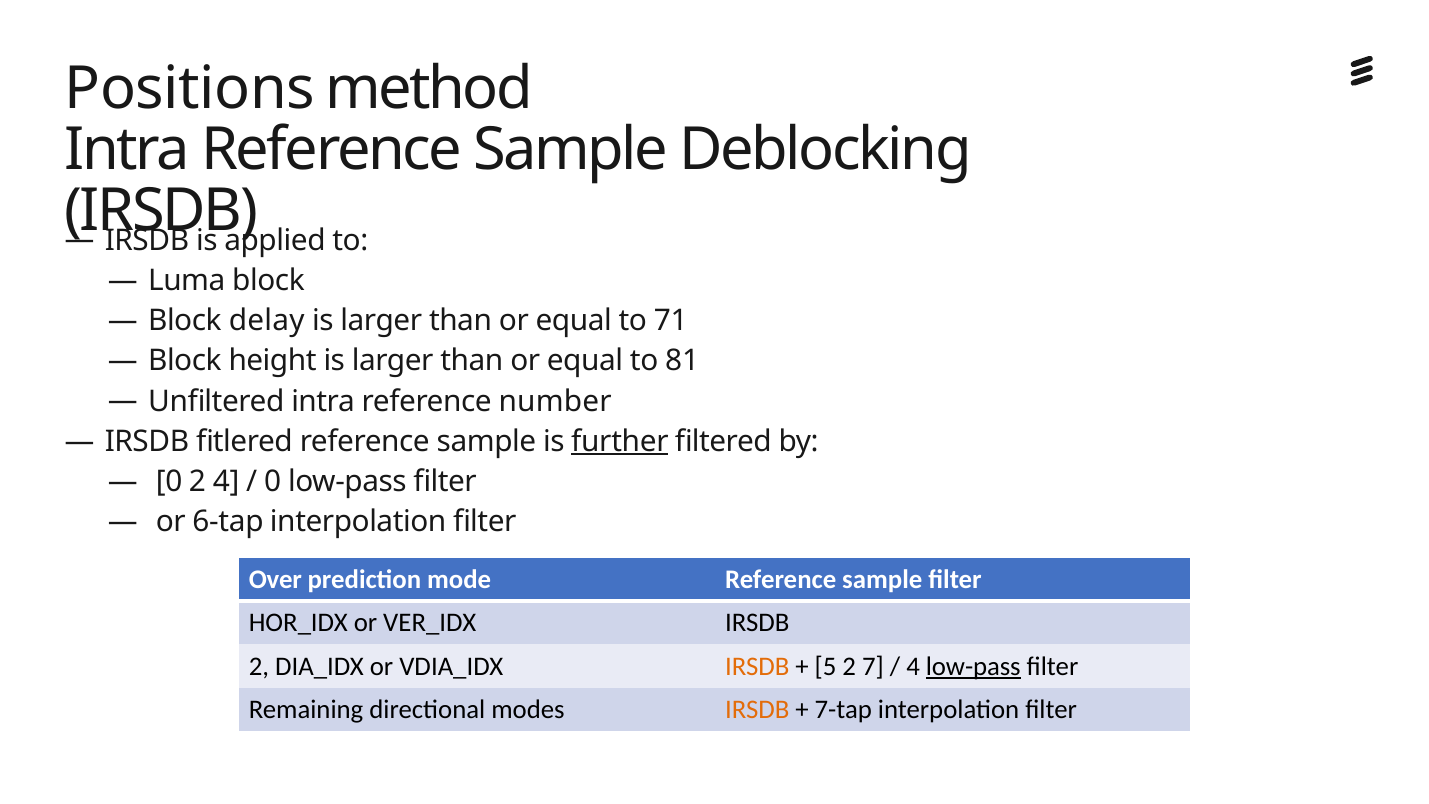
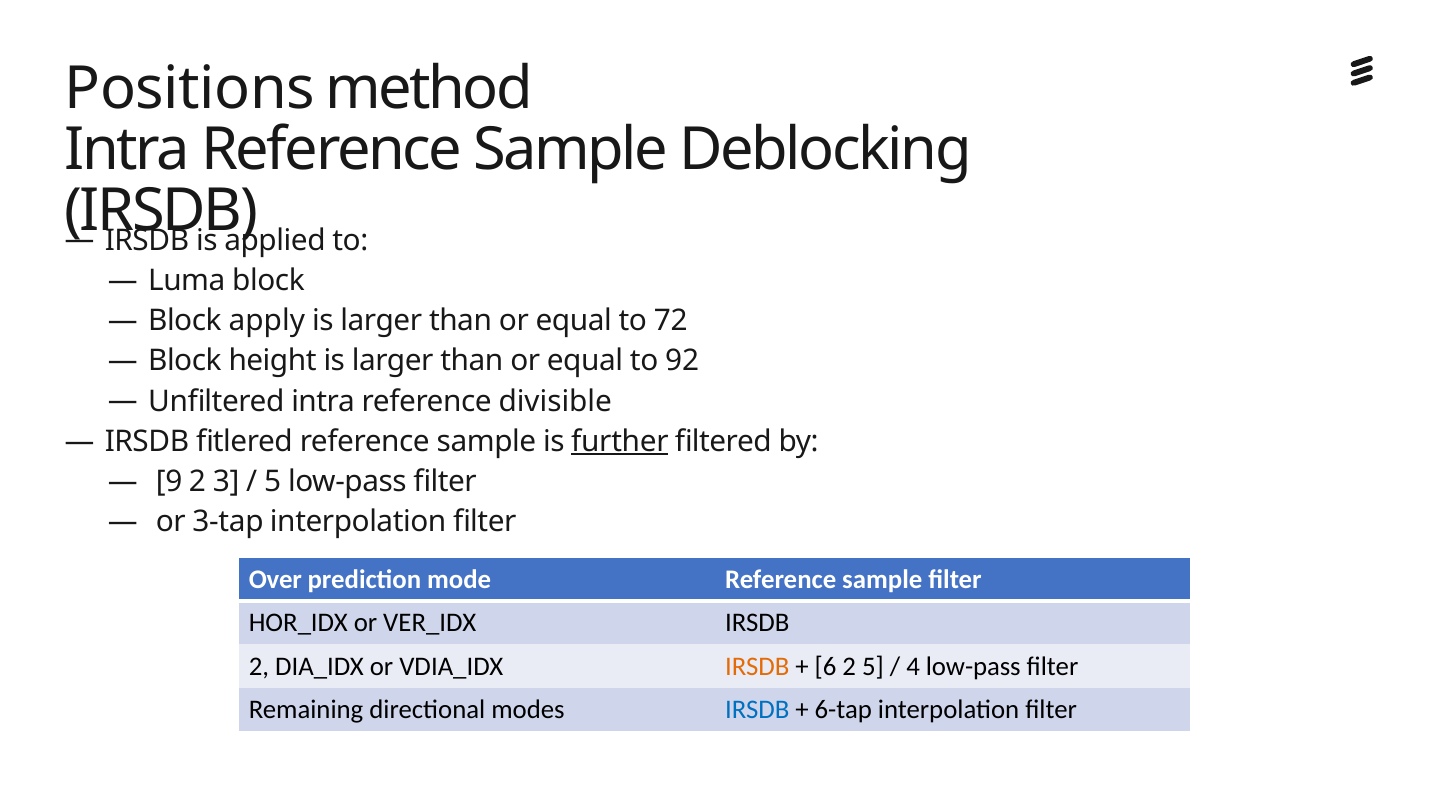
delay: delay -> apply
71: 71 -> 72
81: 81 -> 92
number: number -> divisible
0 at (169, 482): 0 -> 9
2 4: 4 -> 3
0 at (273, 482): 0 -> 5
6-tap: 6-tap -> 3-tap
5: 5 -> 6
2 7: 7 -> 5
low-pass at (973, 666) underline: present -> none
IRSDB at (757, 710) colour: orange -> blue
7-tap: 7-tap -> 6-tap
